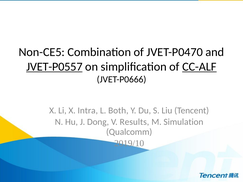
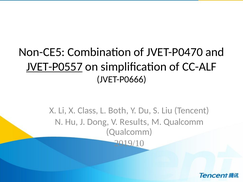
CC-ALF underline: present -> none
Intra: Intra -> Class
M Simulation: Simulation -> Qualcomm
